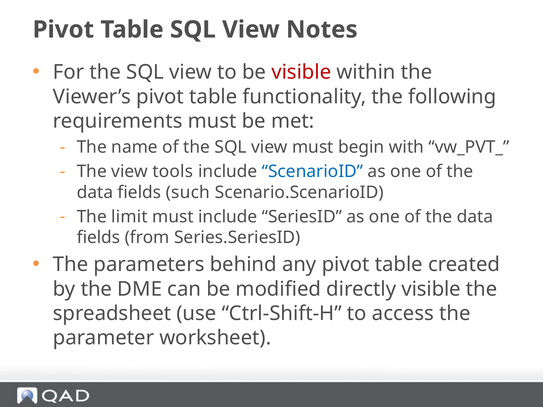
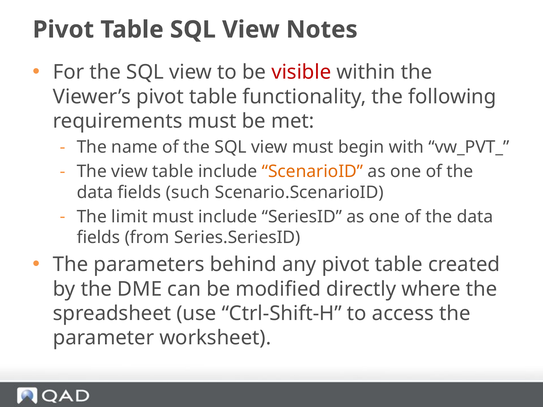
view tools: tools -> table
ScenarioID colour: blue -> orange
directly visible: visible -> where
